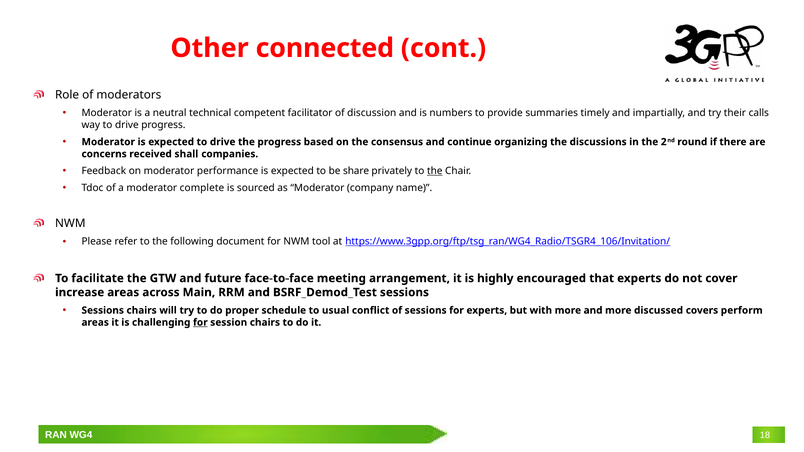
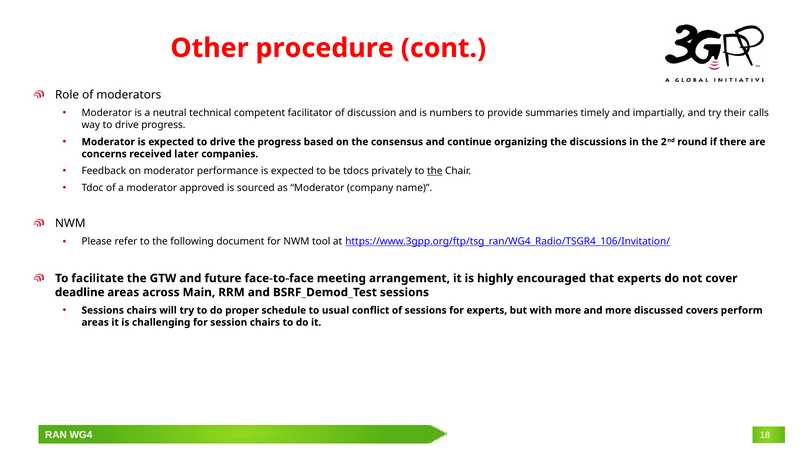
connected: connected -> procedure
shall: shall -> later
share: share -> tdocs
complete: complete -> approved
increase: increase -> deadline
for at (200, 323) underline: present -> none
